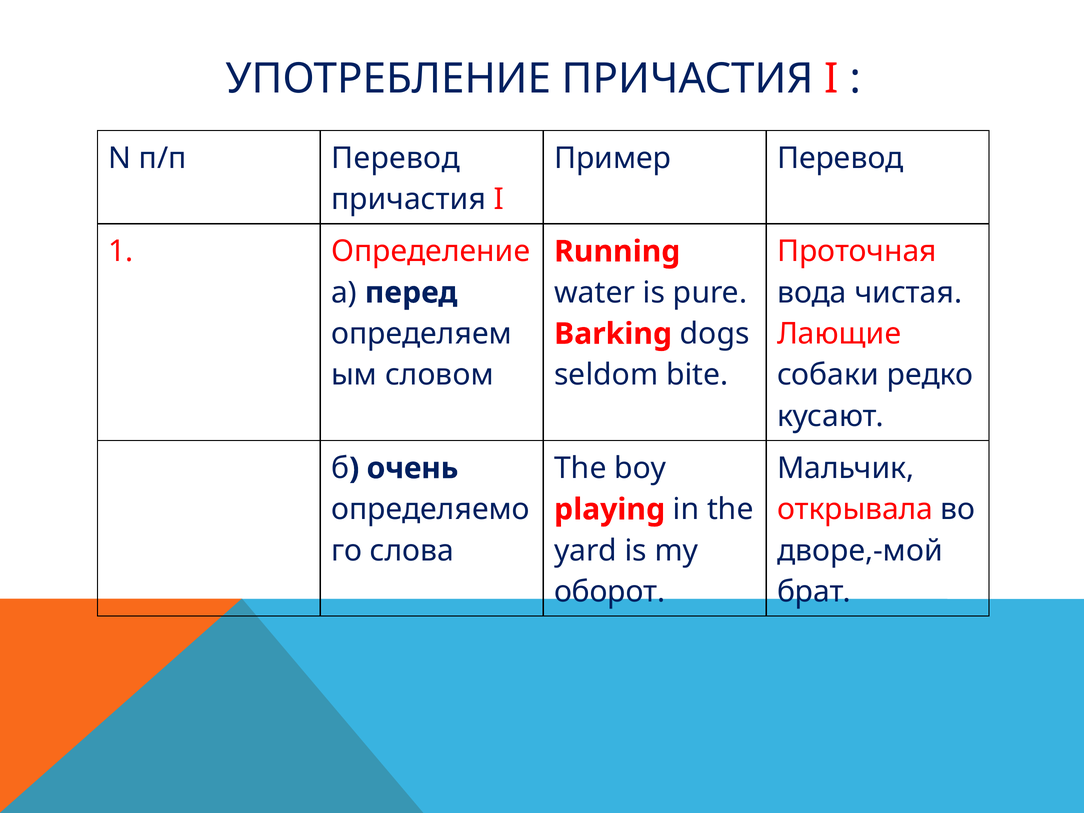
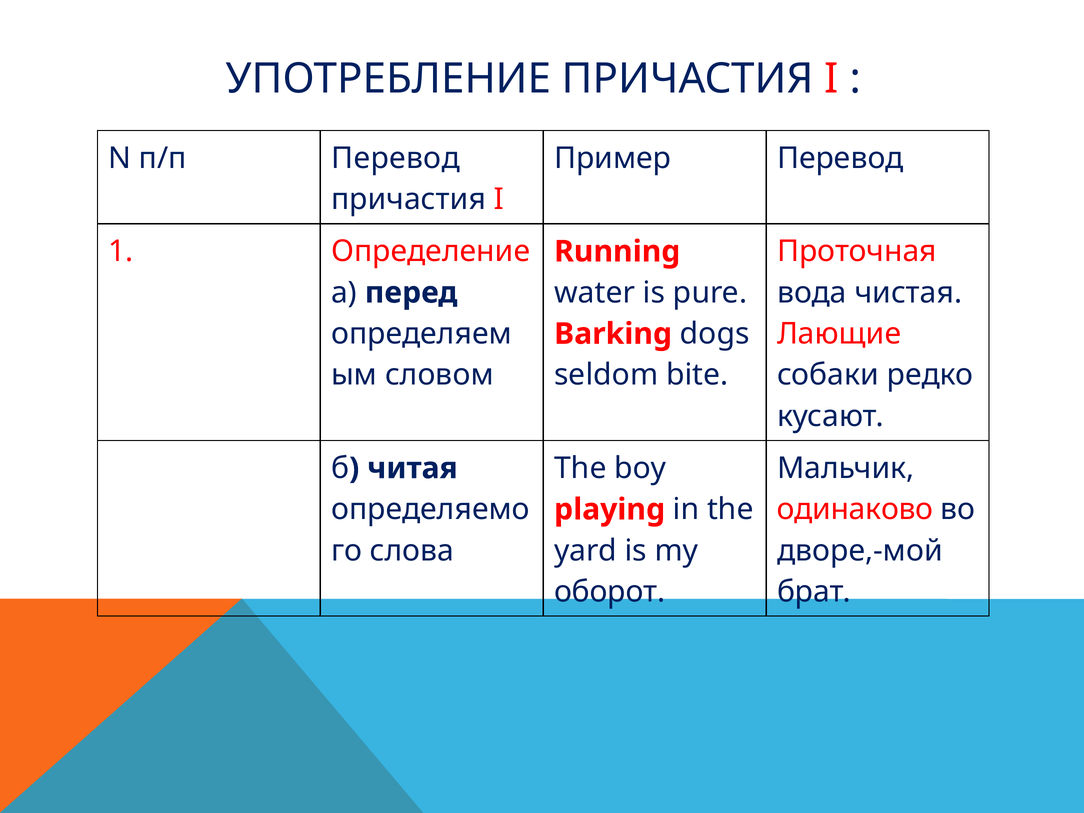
очень: очень -> читая
открывала: открывала -> одинаково
